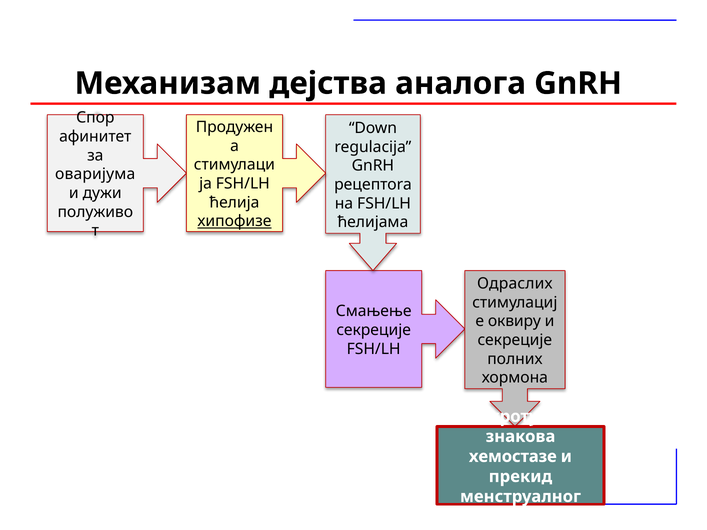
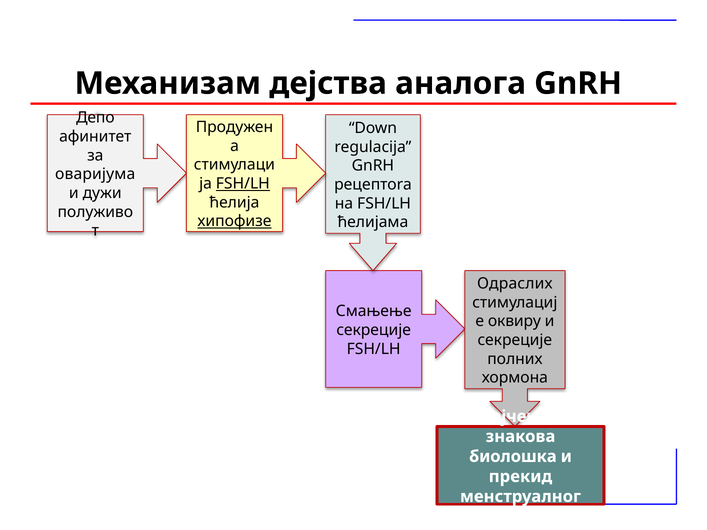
Спор: Спор -> Депо
FSH/LH at (243, 184) underline: none -> present
Скротума: Скротума -> Најчешче
хемостазе: хемостазе -> биолошка
